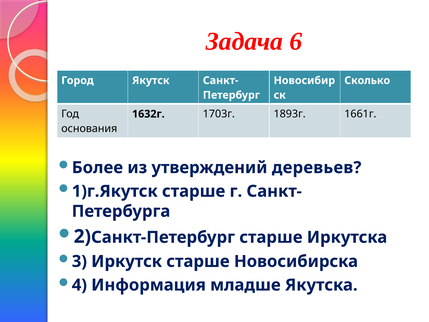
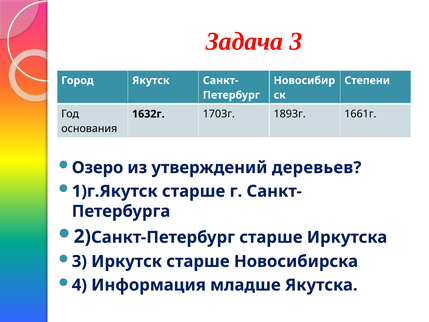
Задача 6: 6 -> 3
Сколько: Сколько -> Степени
Более: Более -> Озеро
